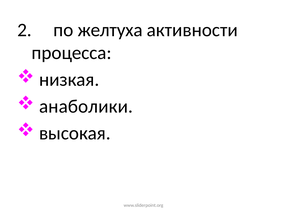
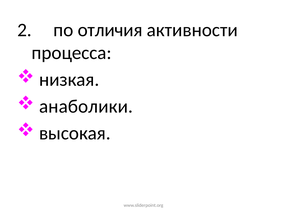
желтуха: желтуха -> отличия
